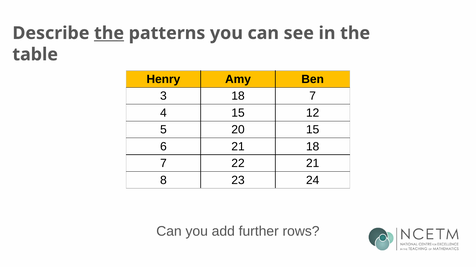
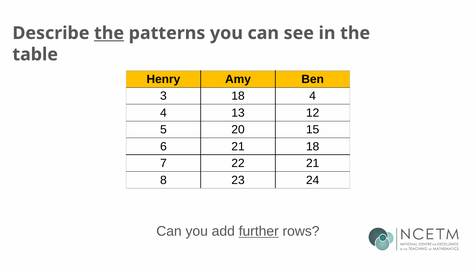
3 18 7: 7 -> 4
4 15: 15 -> 13
further underline: none -> present
